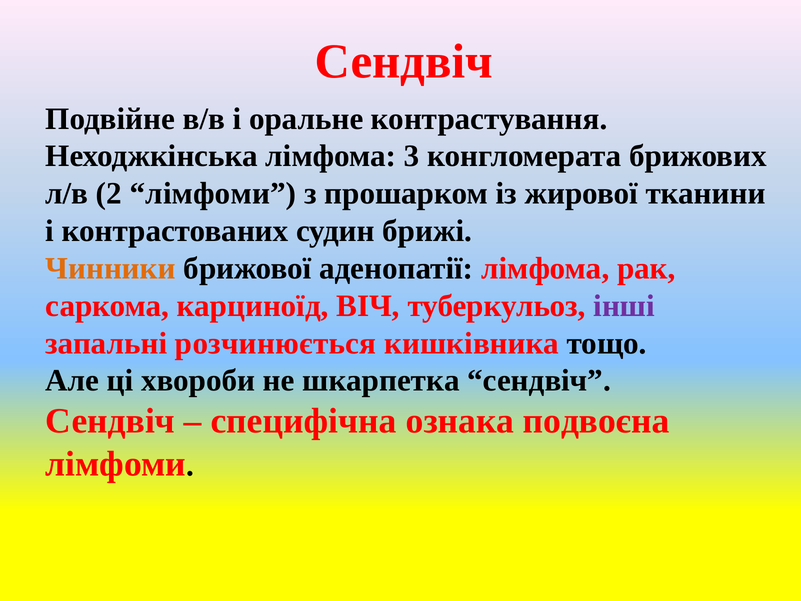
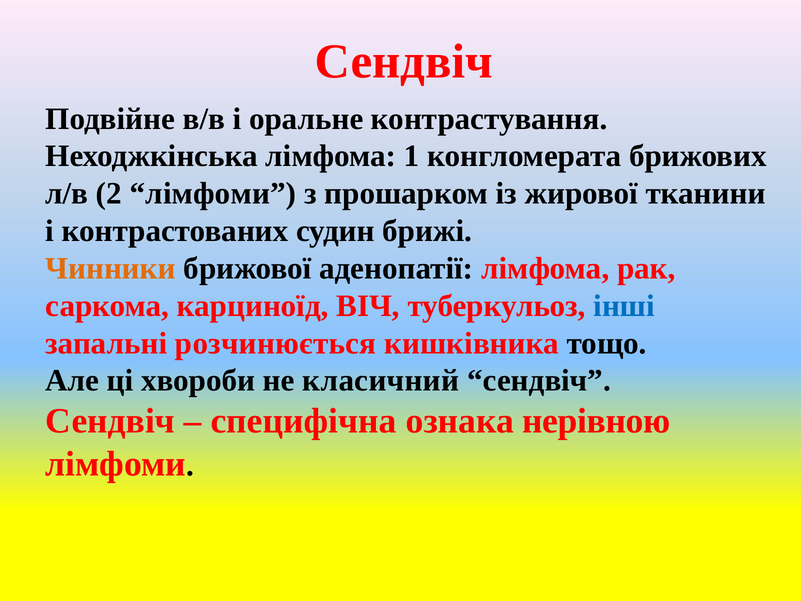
3: 3 -> 1
інші colour: purple -> blue
шкарпетка: шкарпетка -> класичний
подвоєна: подвоєна -> нерівною
